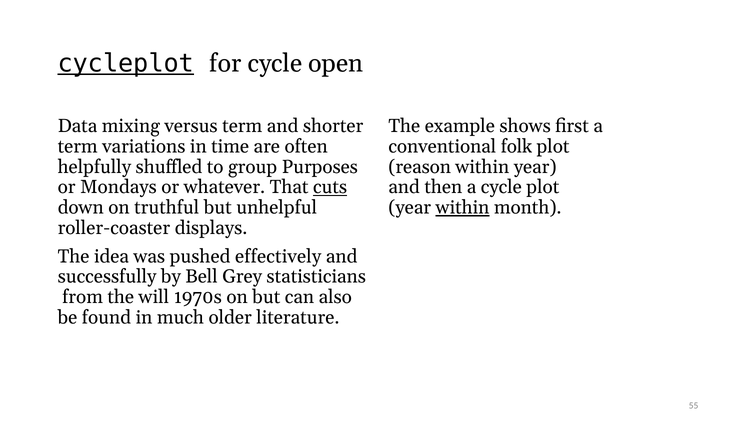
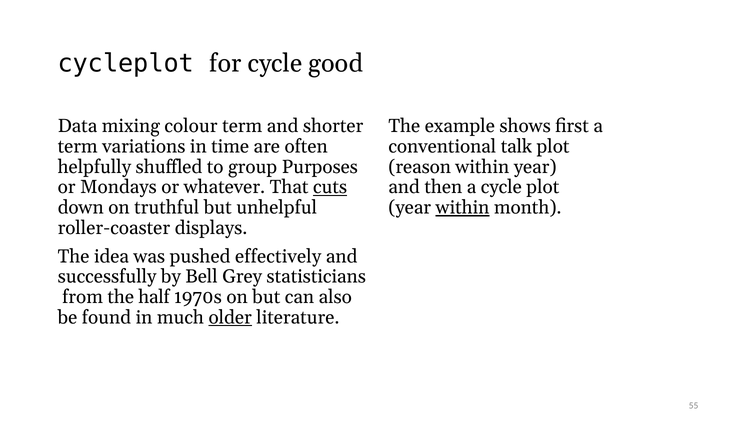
cycleplot underline: present -> none
open: open -> good
versus: versus -> colour
folk: folk -> talk
will: will -> half
older underline: none -> present
